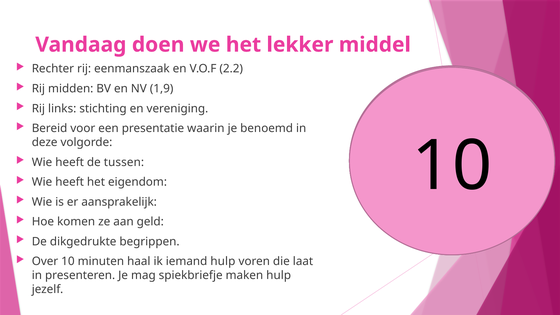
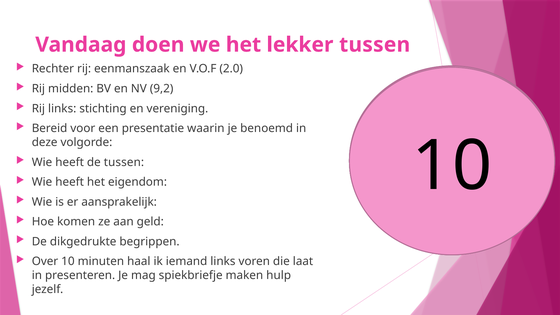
lekker middel: middel -> tussen
2.2: 2.2 -> 2.0
1,9: 1,9 -> 9,2
iemand hulp: hulp -> links
